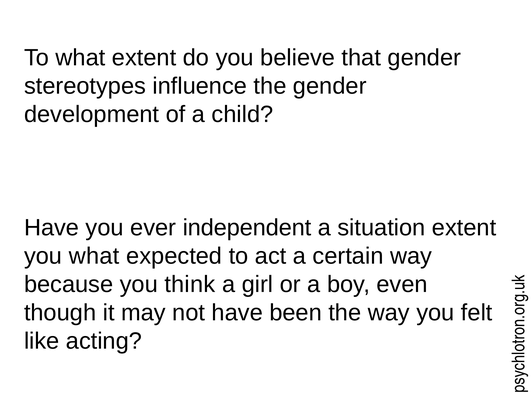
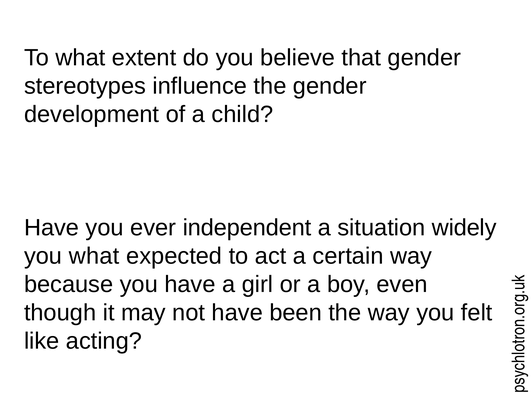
situation extent: extent -> widely
you think: think -> have
